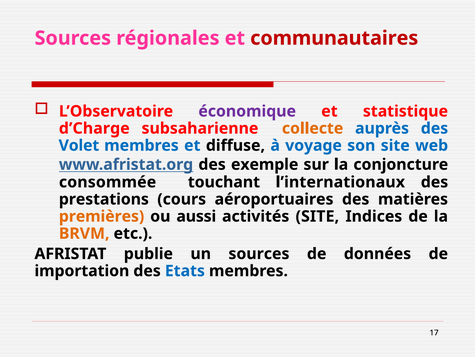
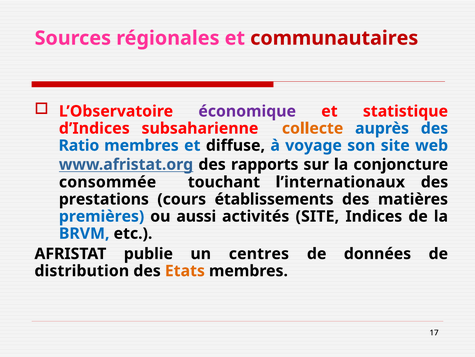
d’Charge: d’Charge -> d’Indices
Volet: Volet -> Ratio
exemple: exemple -> rapports
aéroportuaires: aéroportuaires -> établissements
premières colour: orange -> blue
BRVM colour: orange -> blue
un sources: sources -> centres
importation: importation -> distribution
Etats colour: blue -> orange
